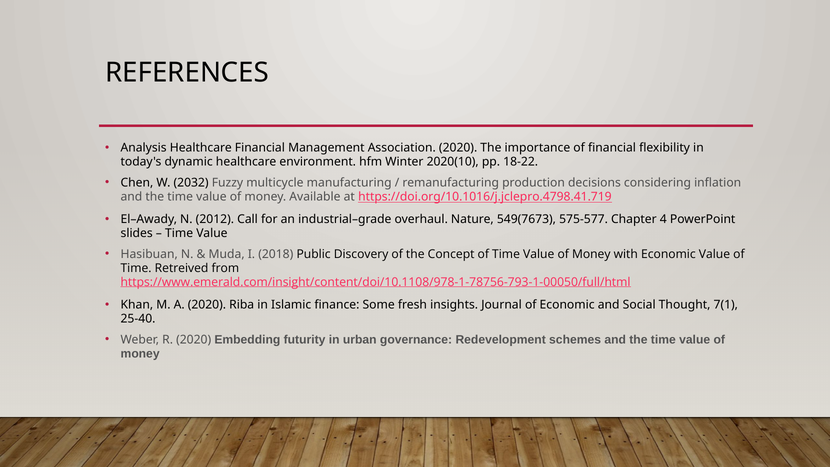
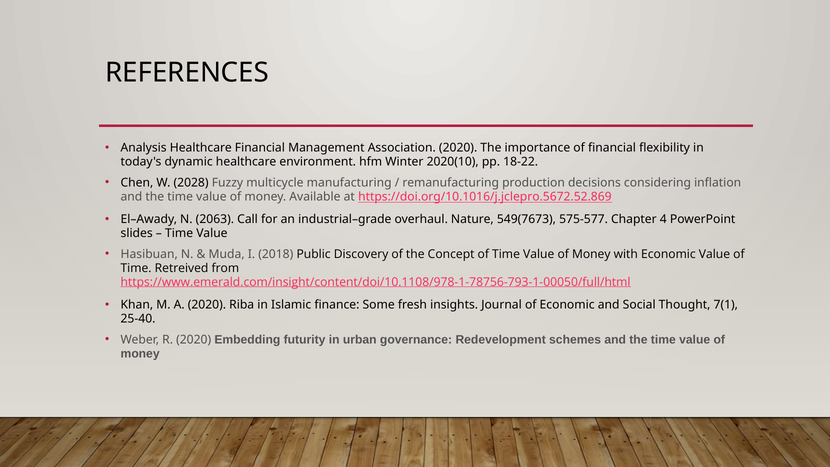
2032: 2032 -> 2028
https://doi.org/10.1016/j.jclepro.4798.41.719: https://doi.org/10.1016/j.jclepro.4798.41.719 -> https://doi.org/10.1016/j.jclepro.5672.52.869
2012: 2012 -> 2063
